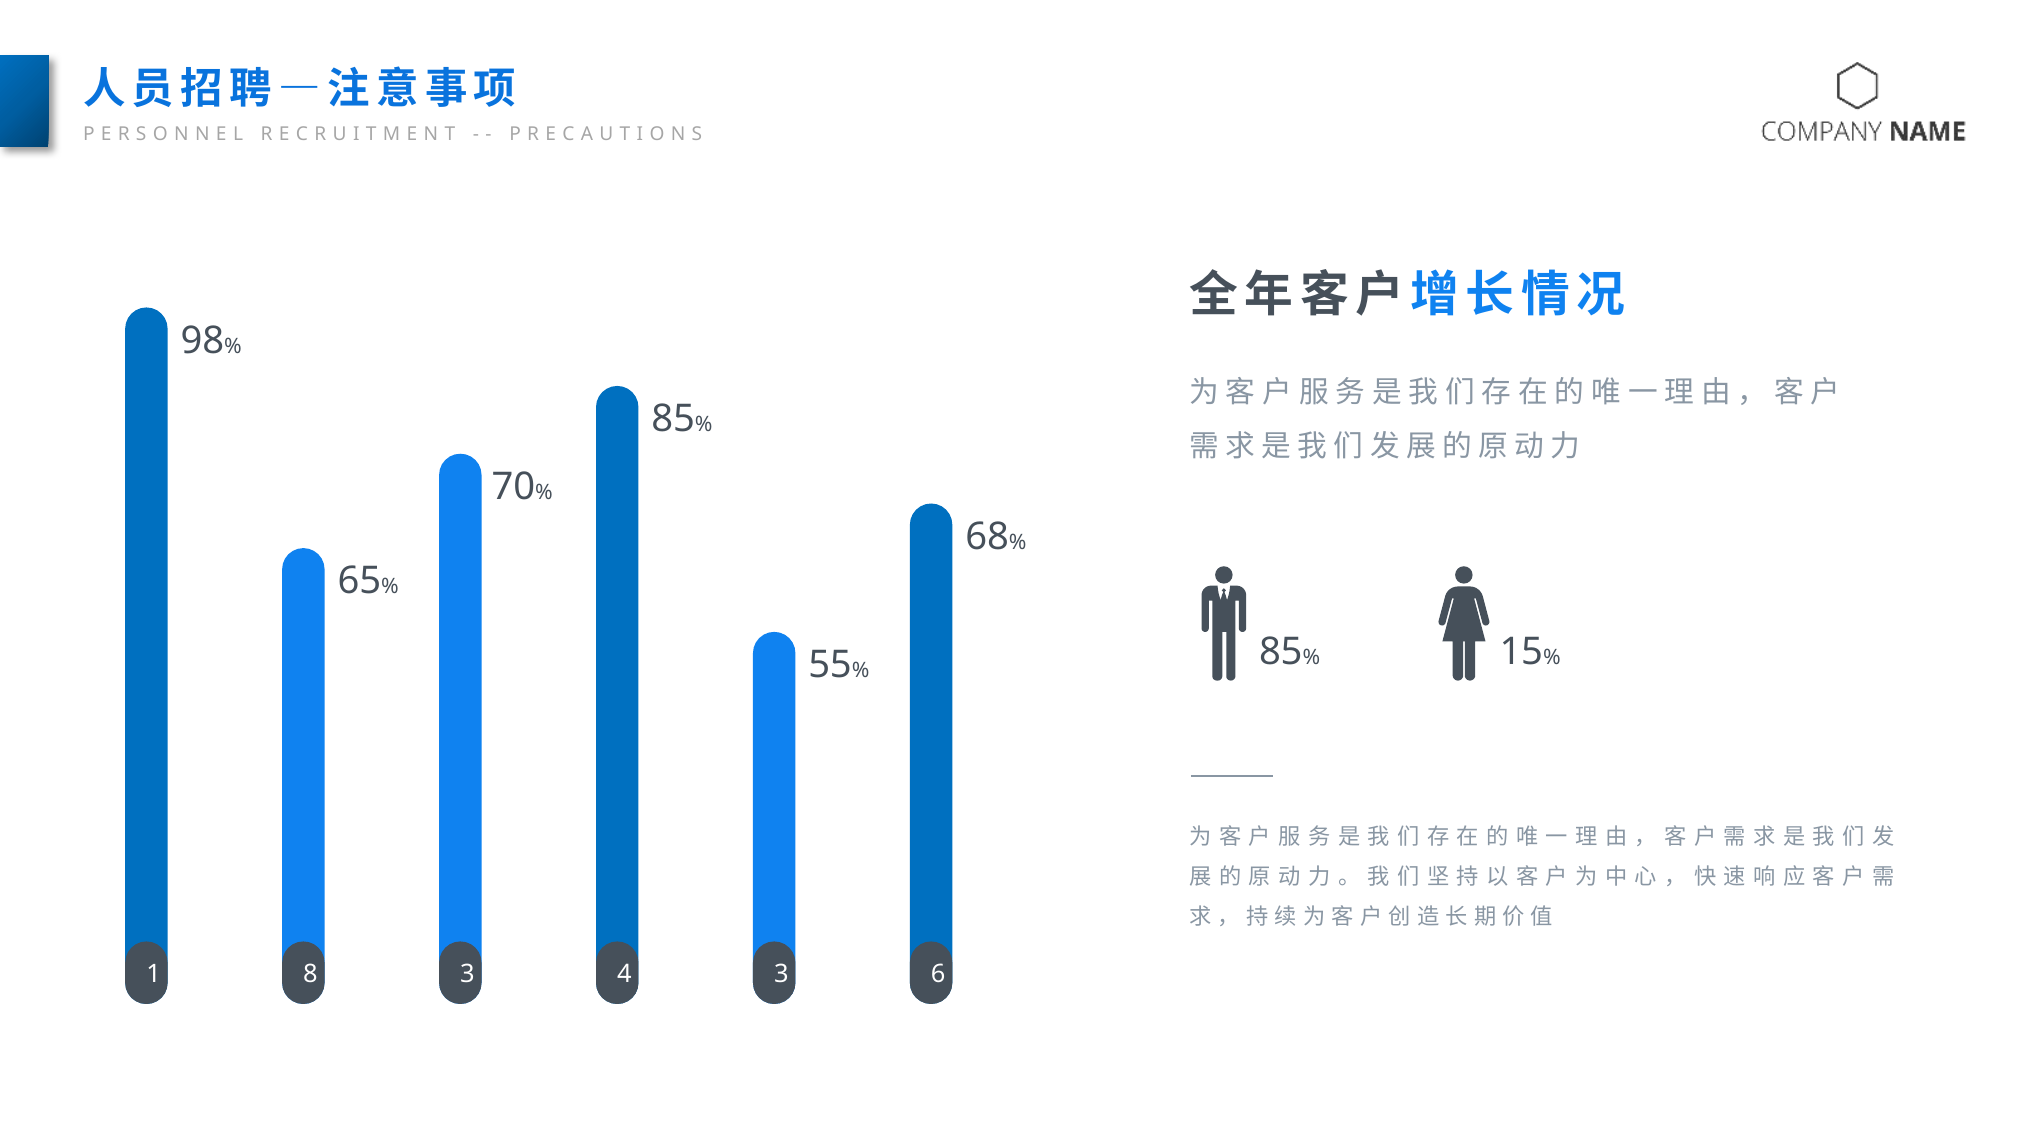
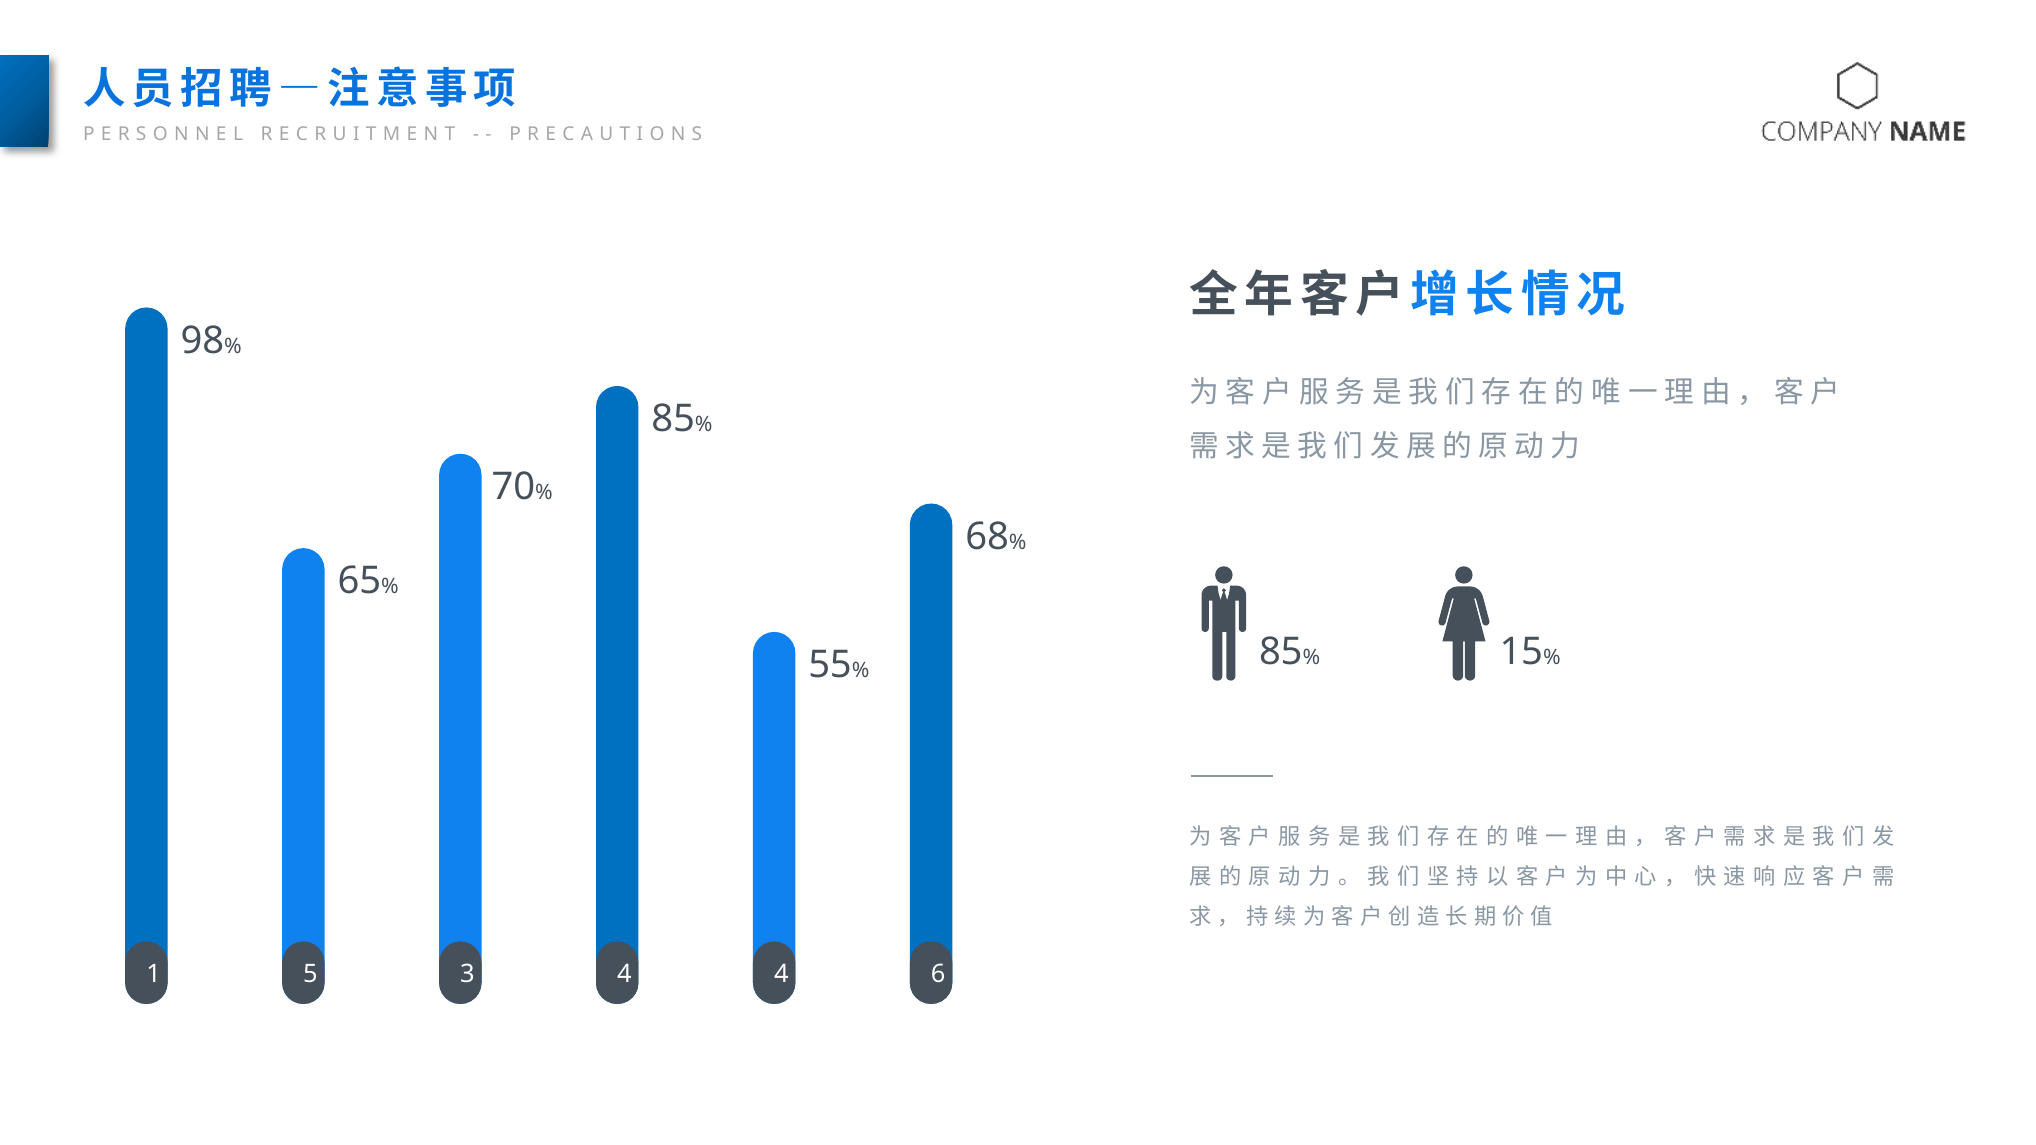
8: 8 -> 5
4 3: 3 -> 4
